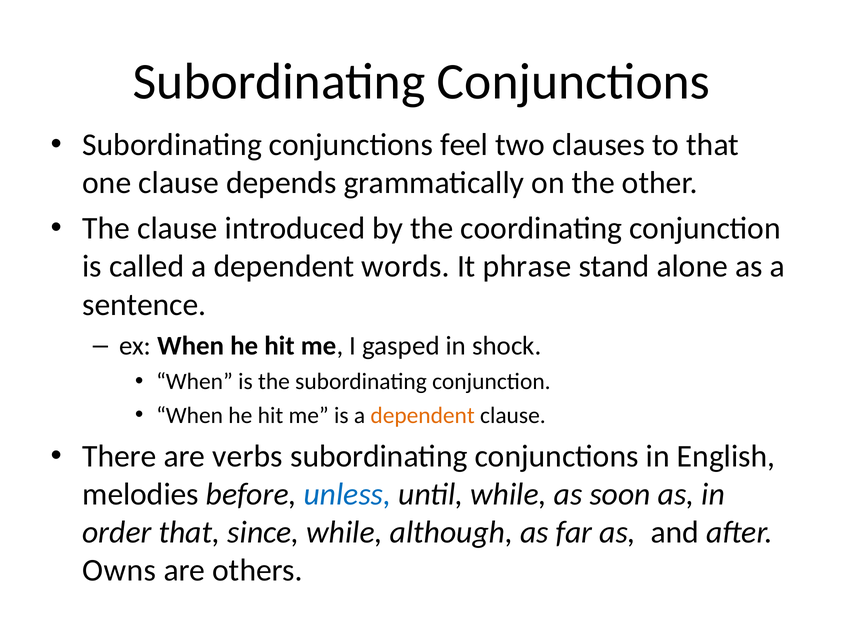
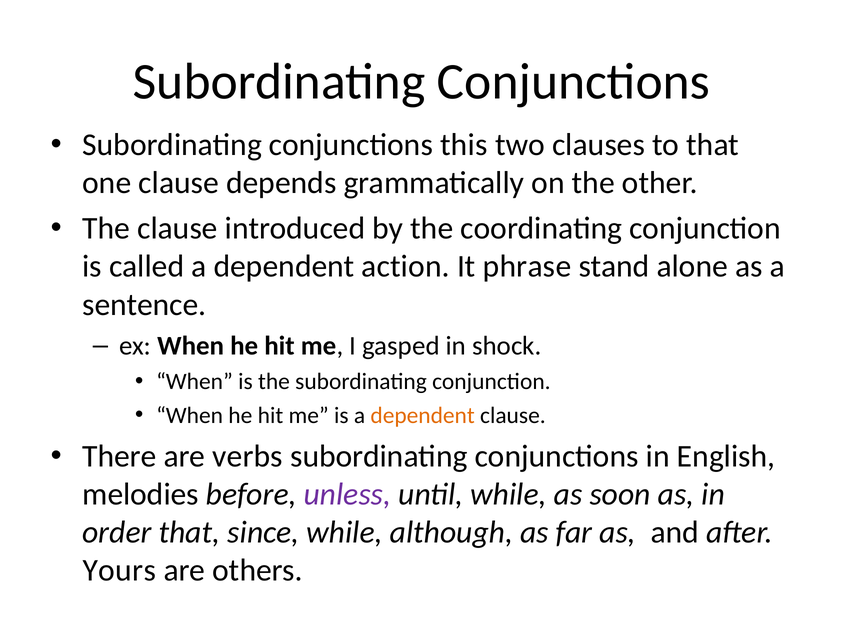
feel: feel -> this
words: words -> action
unless colour: blue -> purple
Owns: Owns -> Yours
